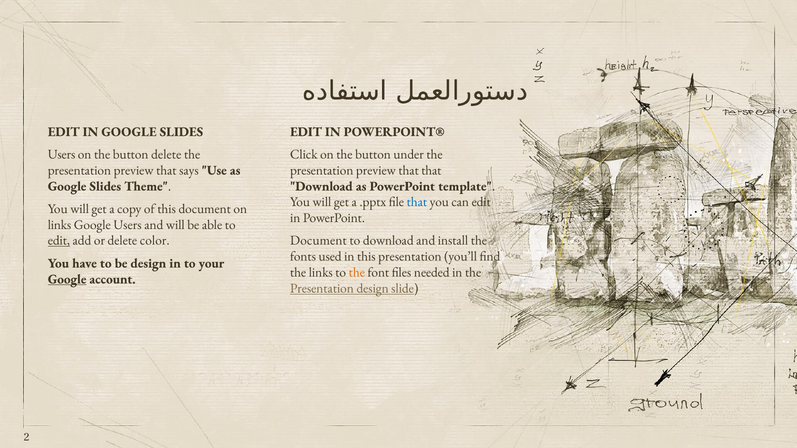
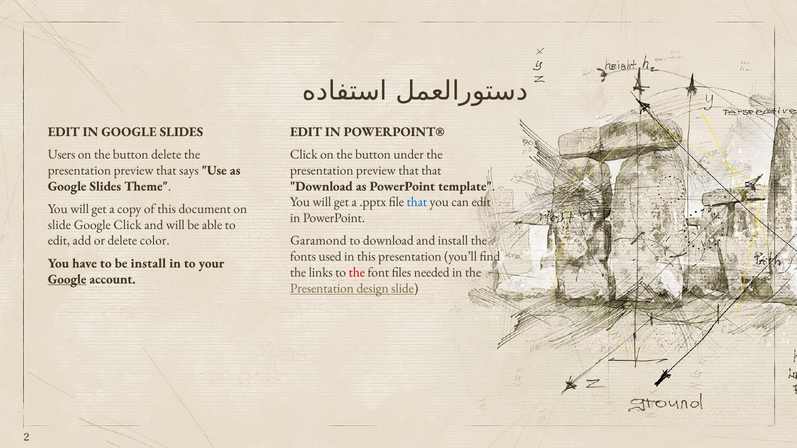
links at (60, 225): links -> slide
Google Users: Users -> Click
edit at (59, 241) underline: present -> none
Document at (318, 241): Document -> Garamond
be design: design -> install
the at (357, 273) colour: orange -> red
